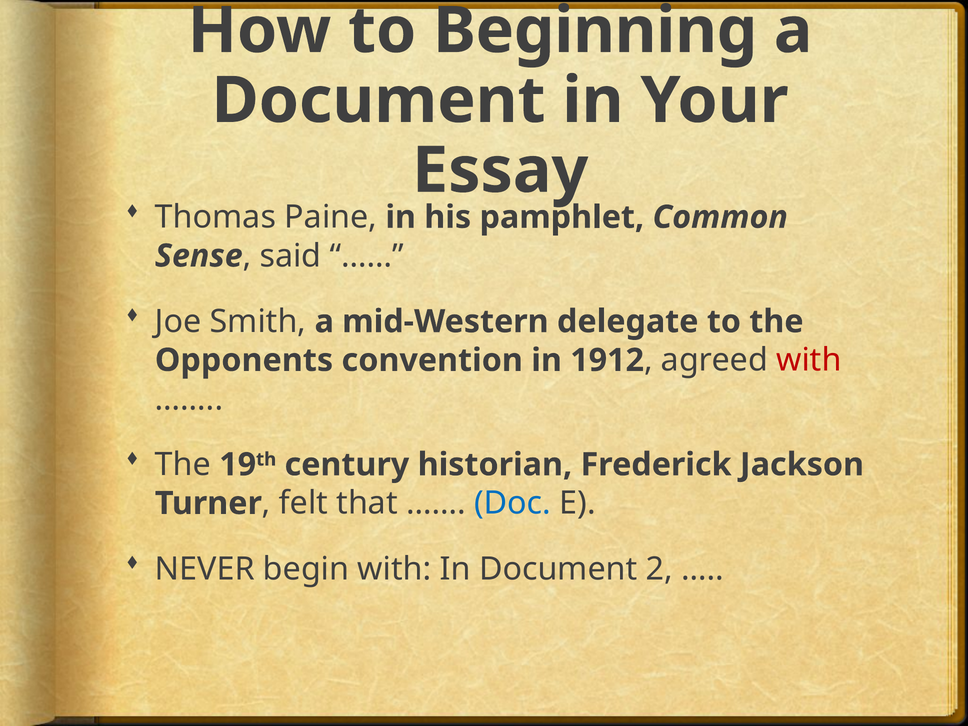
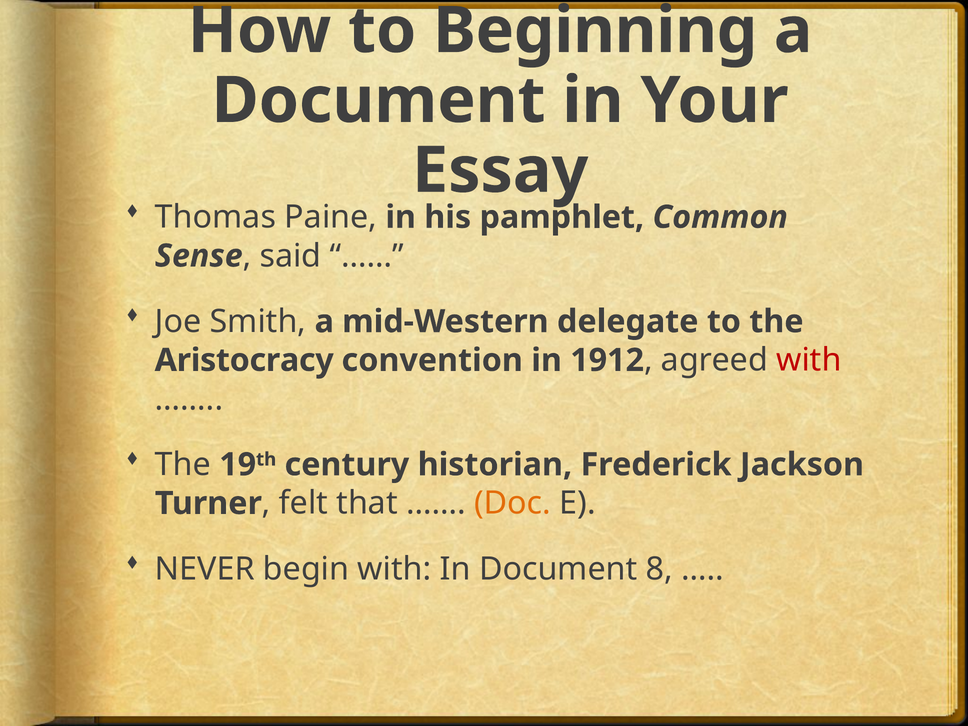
Opponents: Opponents -> Aristocracy
Doc colour: blue -> orange
2: 2 -> 8
